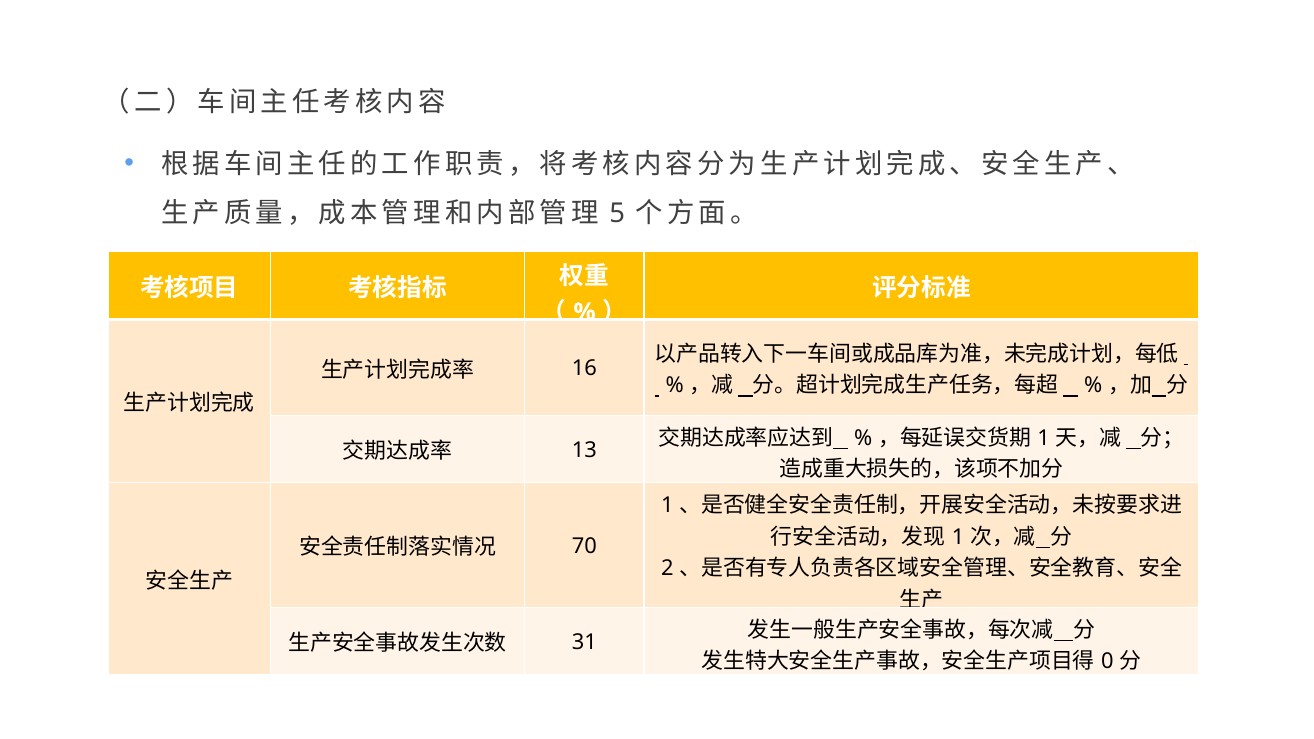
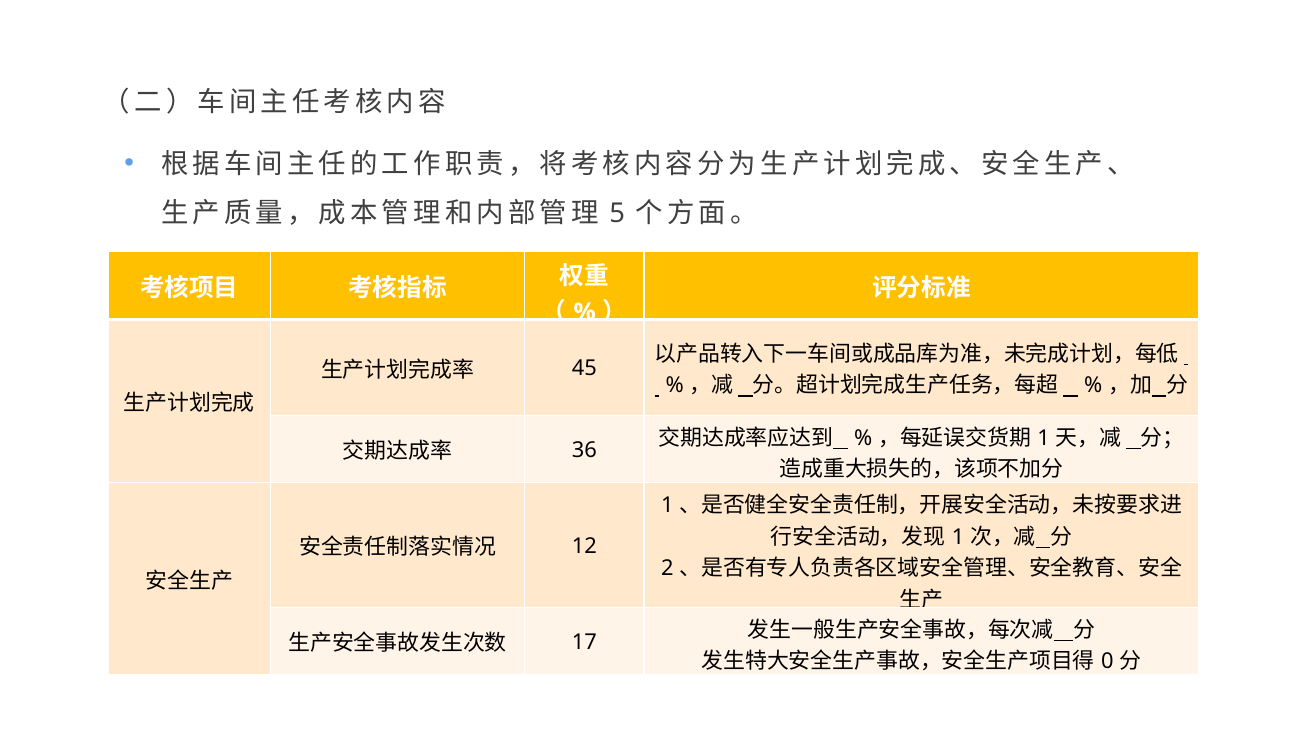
16: 16 -> 45
13: 13 -> 36
70: 70 -> 12
31: 31 -> 17
